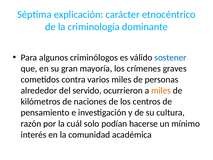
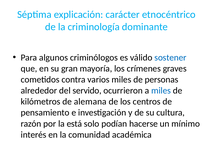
miles at (161, 90) colour: orange -> blue
naciones: naciones -> alemana
cuál: cuál -> está
